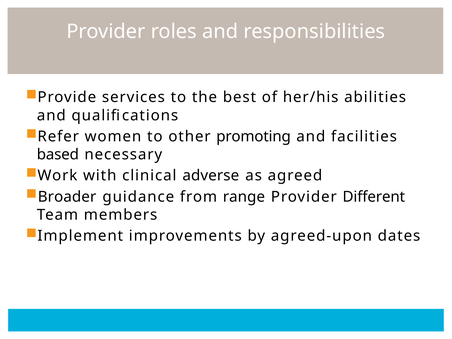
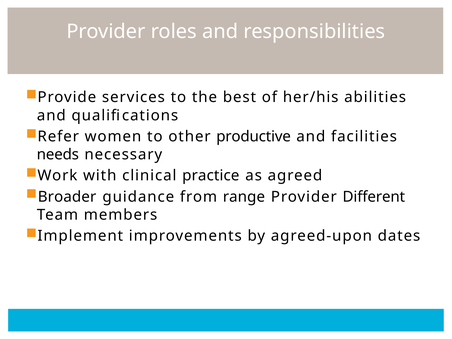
promoting: promoting -> productive
based: based -> needs
adverse: adverse -> practice
